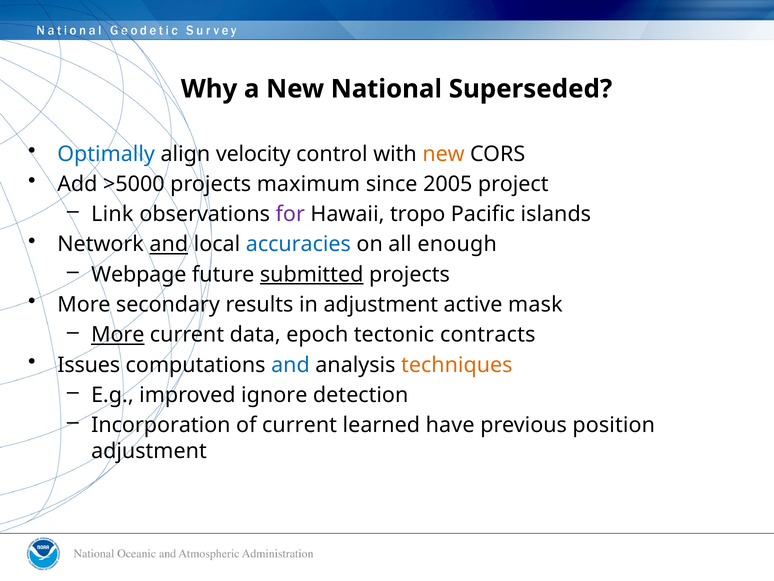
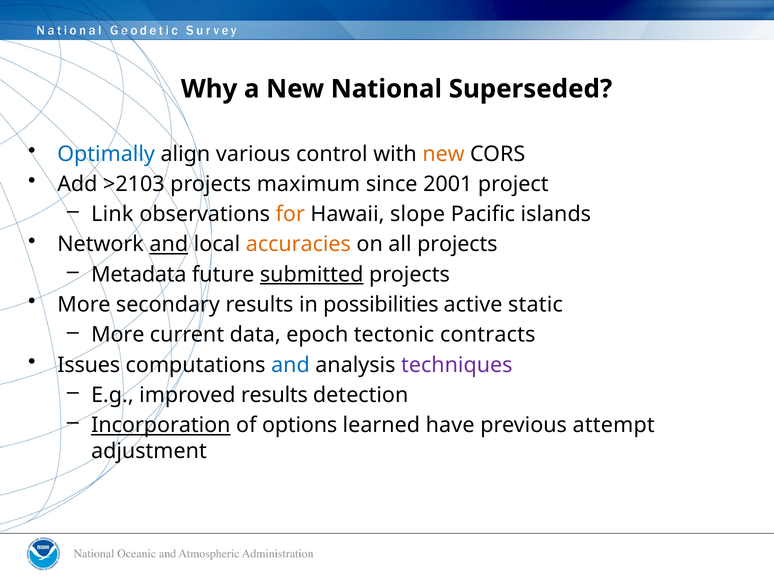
velocity: velocity -> various
>5000: >5000 -> >2103
2005: 2005 -> 2001
for colour: purple -> orange
tropo: tropo -> slope
accuracies colour: blue -> orange
all enough: enough -> projects
Webpage: Webpage -> Metadata
in adjustment: adjustment -> possibilities
mask: mask -> static
More at (118, 335) underline: present -> none
techniques colour: orange -> purple
improved ignore: ignore -> results
Incorporation underline: none -> present
of current: current -> options
position: position -> attempt
